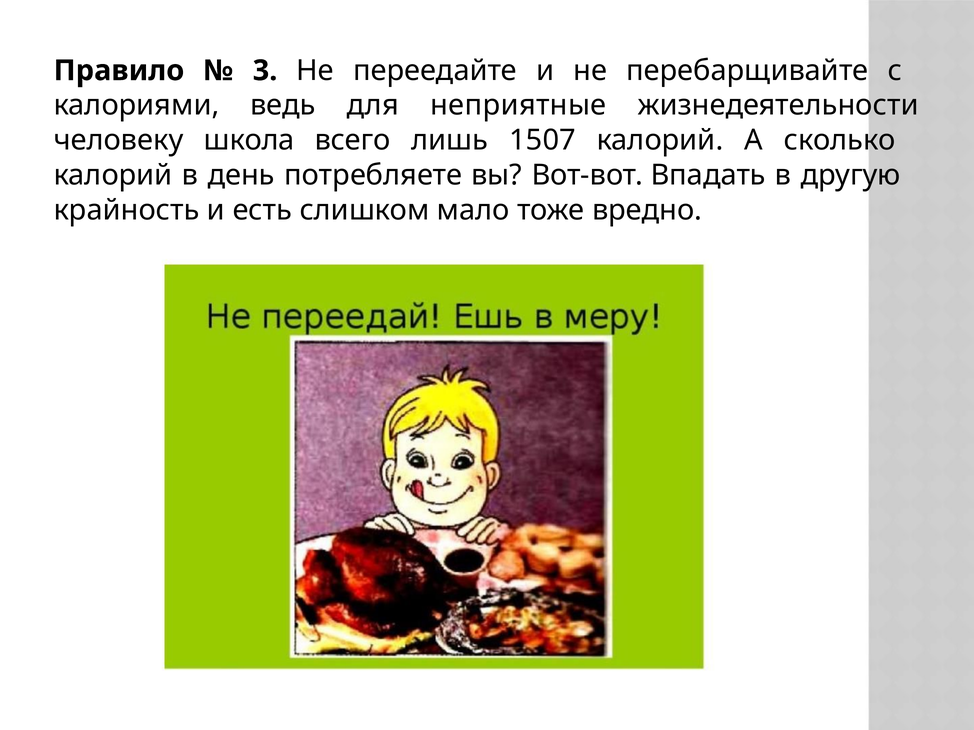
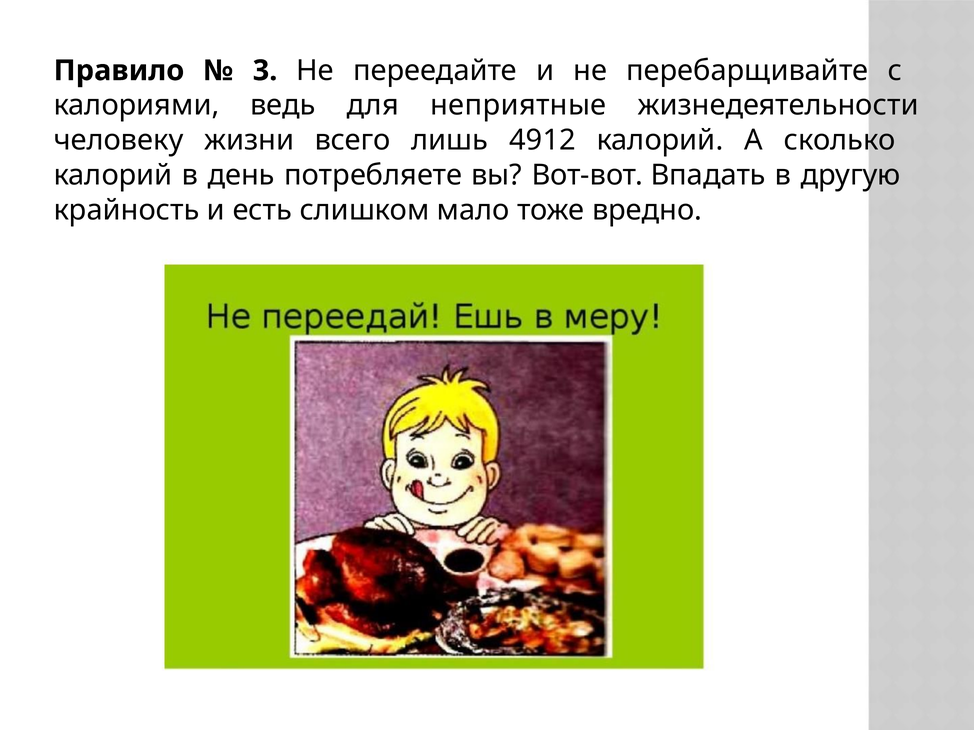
школа: школа -> жизни
1507: 1507 -> 4912
